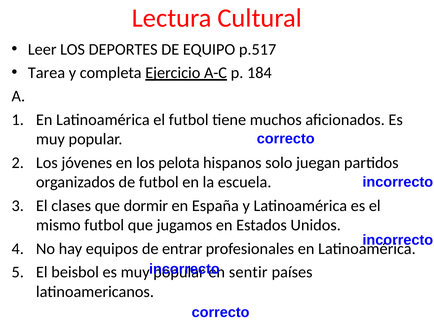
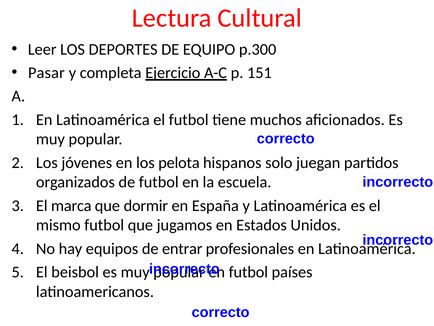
p.517: p.517 -> p.300
Tarea: Tarea -> Pasar
184: 184 -> 151
clases: clases -> marca
sentir at (248, 272): sentir -> futbol
